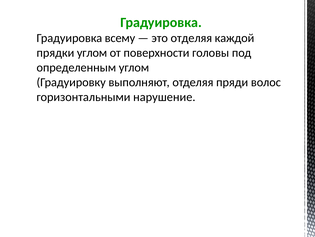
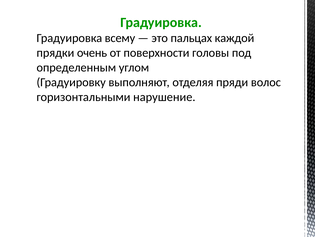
это отделяя: отделяя -> пальцах
прядки углом: углом -> очень
